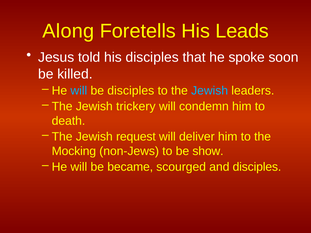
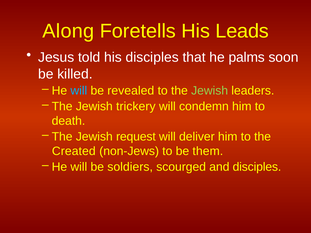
spoke: spoke -> palms
be disciples: disciples -> revealed
Jewish at (210, 91) colour: light blue -> light green
Mocking: Mocking -> Created
show: show -> them
became: became -> soldiers
